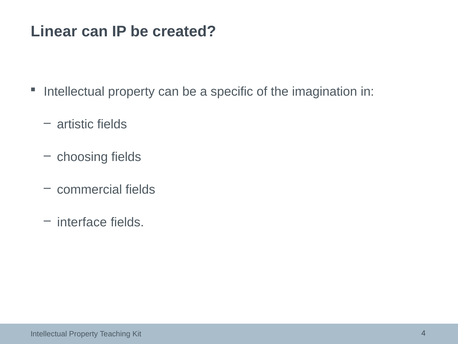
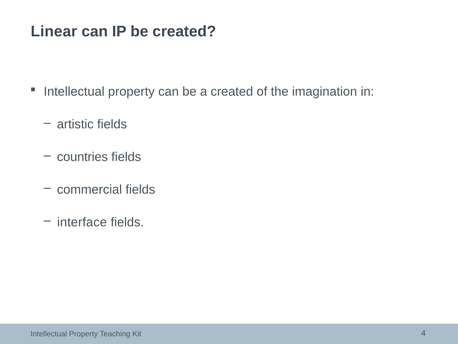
a specific: specific -> created
choosing: choosing -> countries
